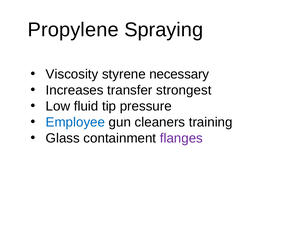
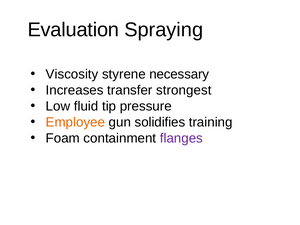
Propylene: Propylene -> Evaluation
Employee colour: blue -> orange
cleaners: cleaners -> solidifies
Glass: Glass -> Foam
